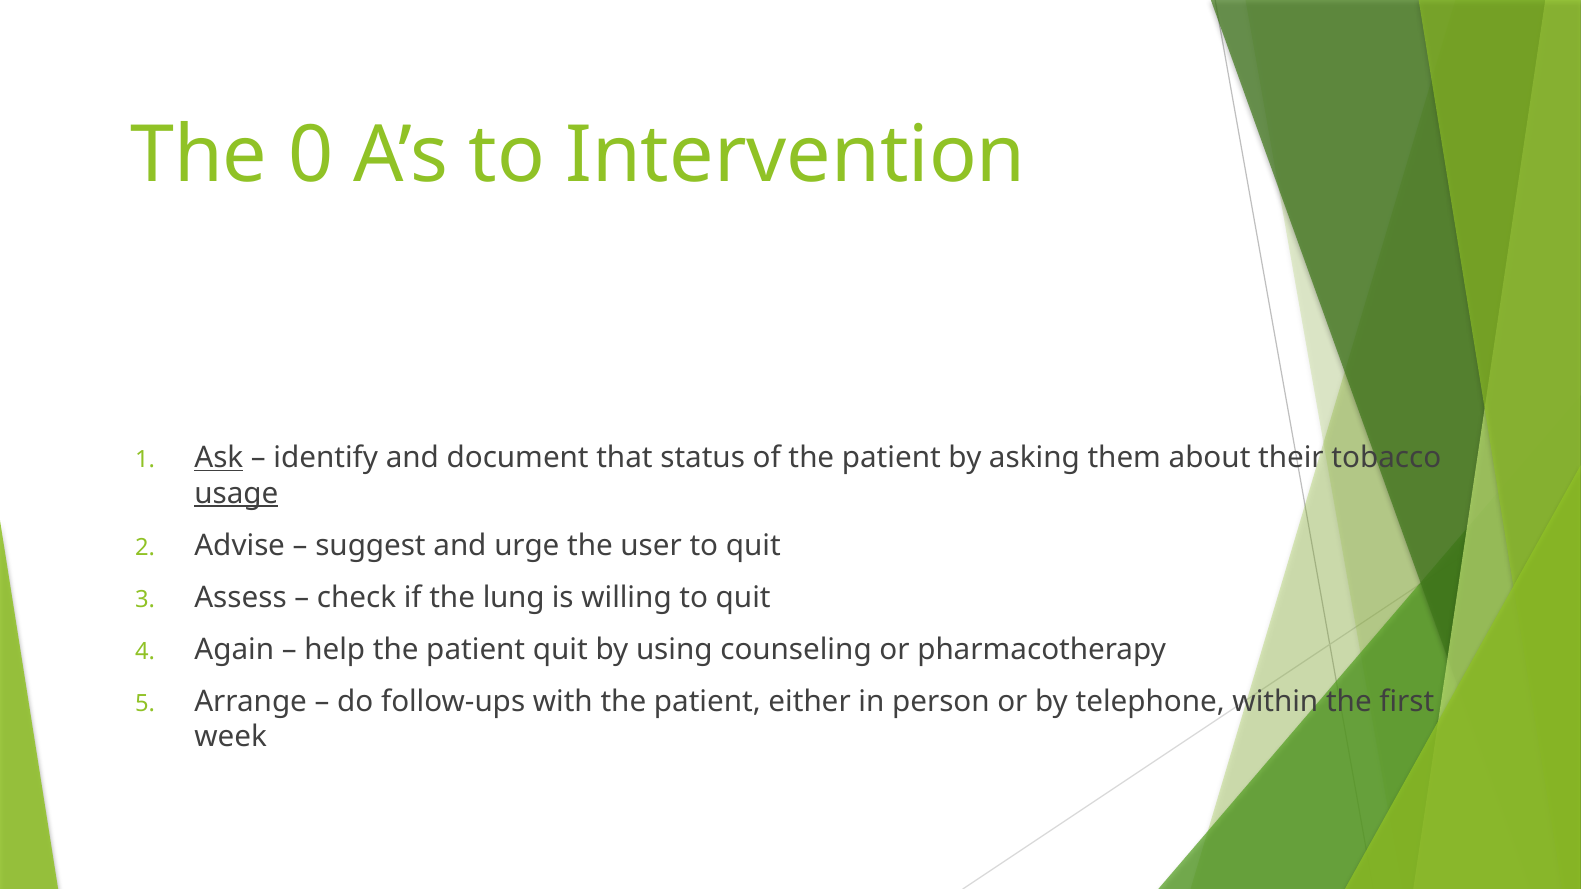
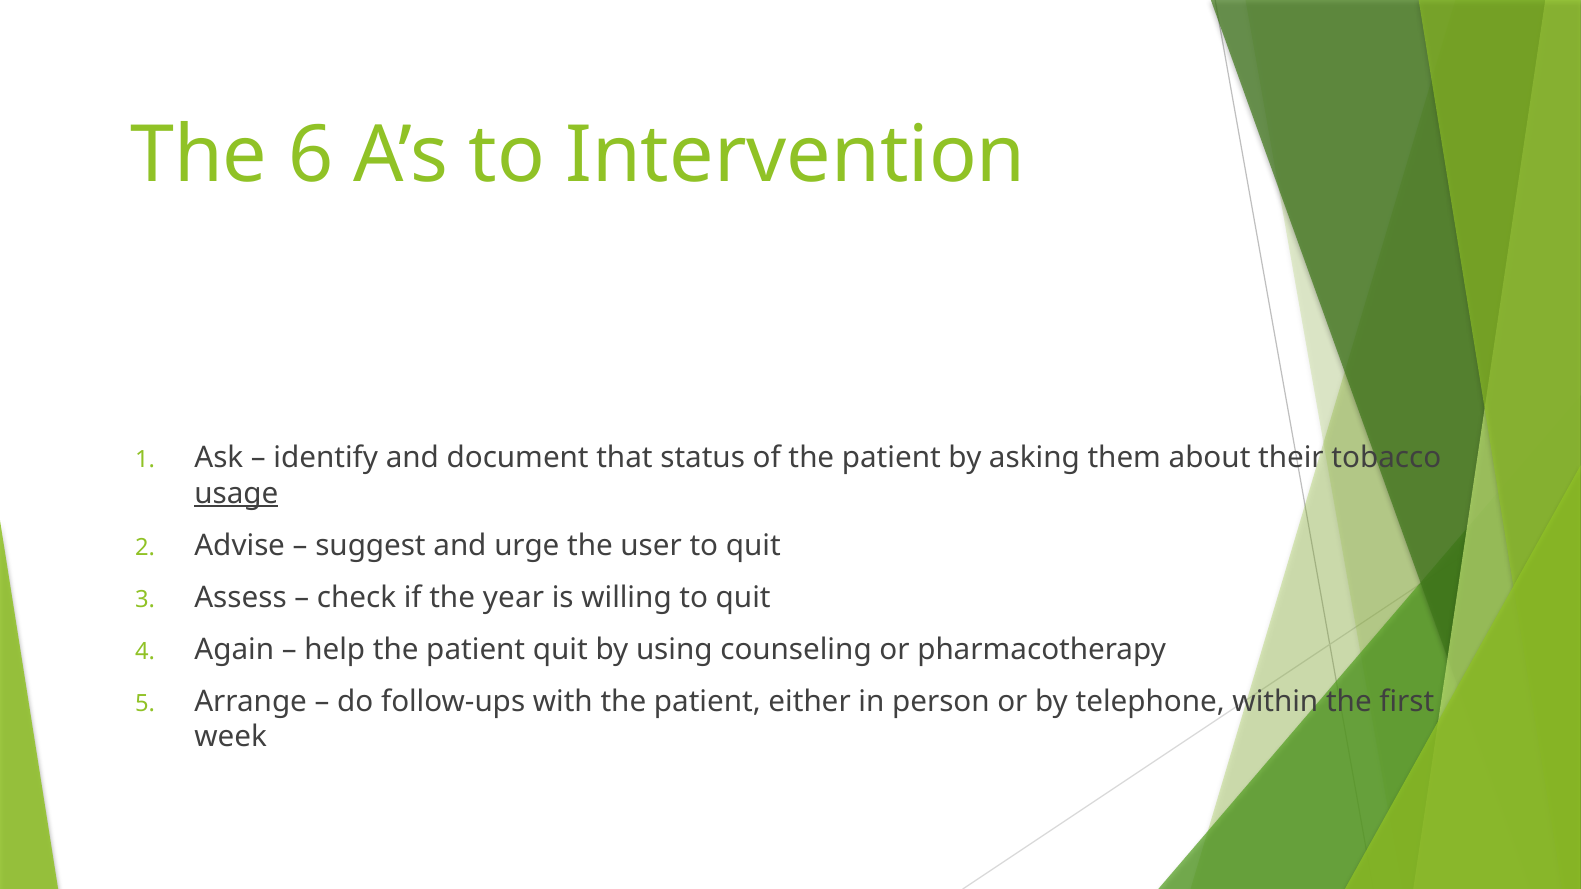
0: 0 -> 6
Ask underline: present -> none
lung: lung -> year
